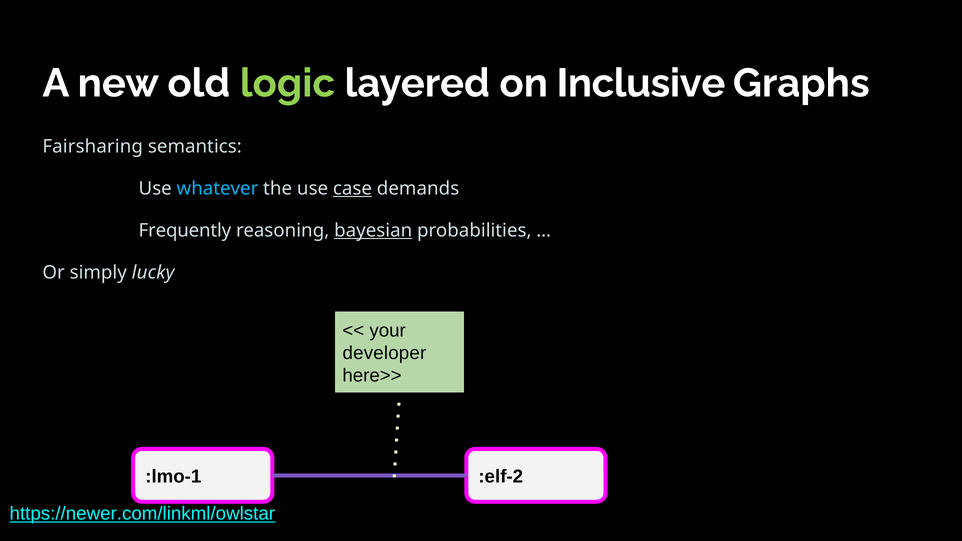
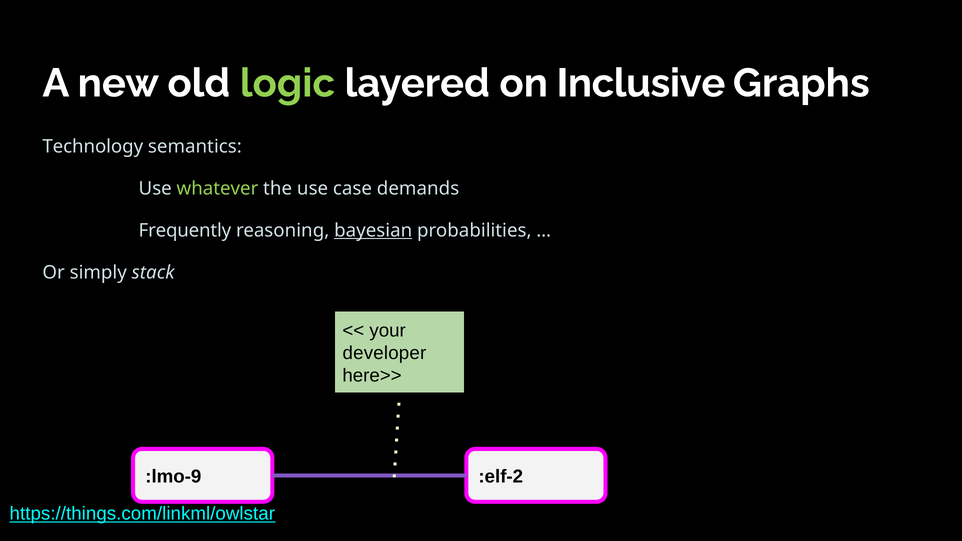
Fairsharing: Fairsharing -> Technology
whatever colour: light blue -> light green
case underline: present -> none
lucky: lucky -> stack
:lmo-1: :lmo-1 -> :lmo-9
https://newer.com/linkml/owlstar: https://newer.com/linkml/owlstar -> https://things.com/linkml/owlstar
